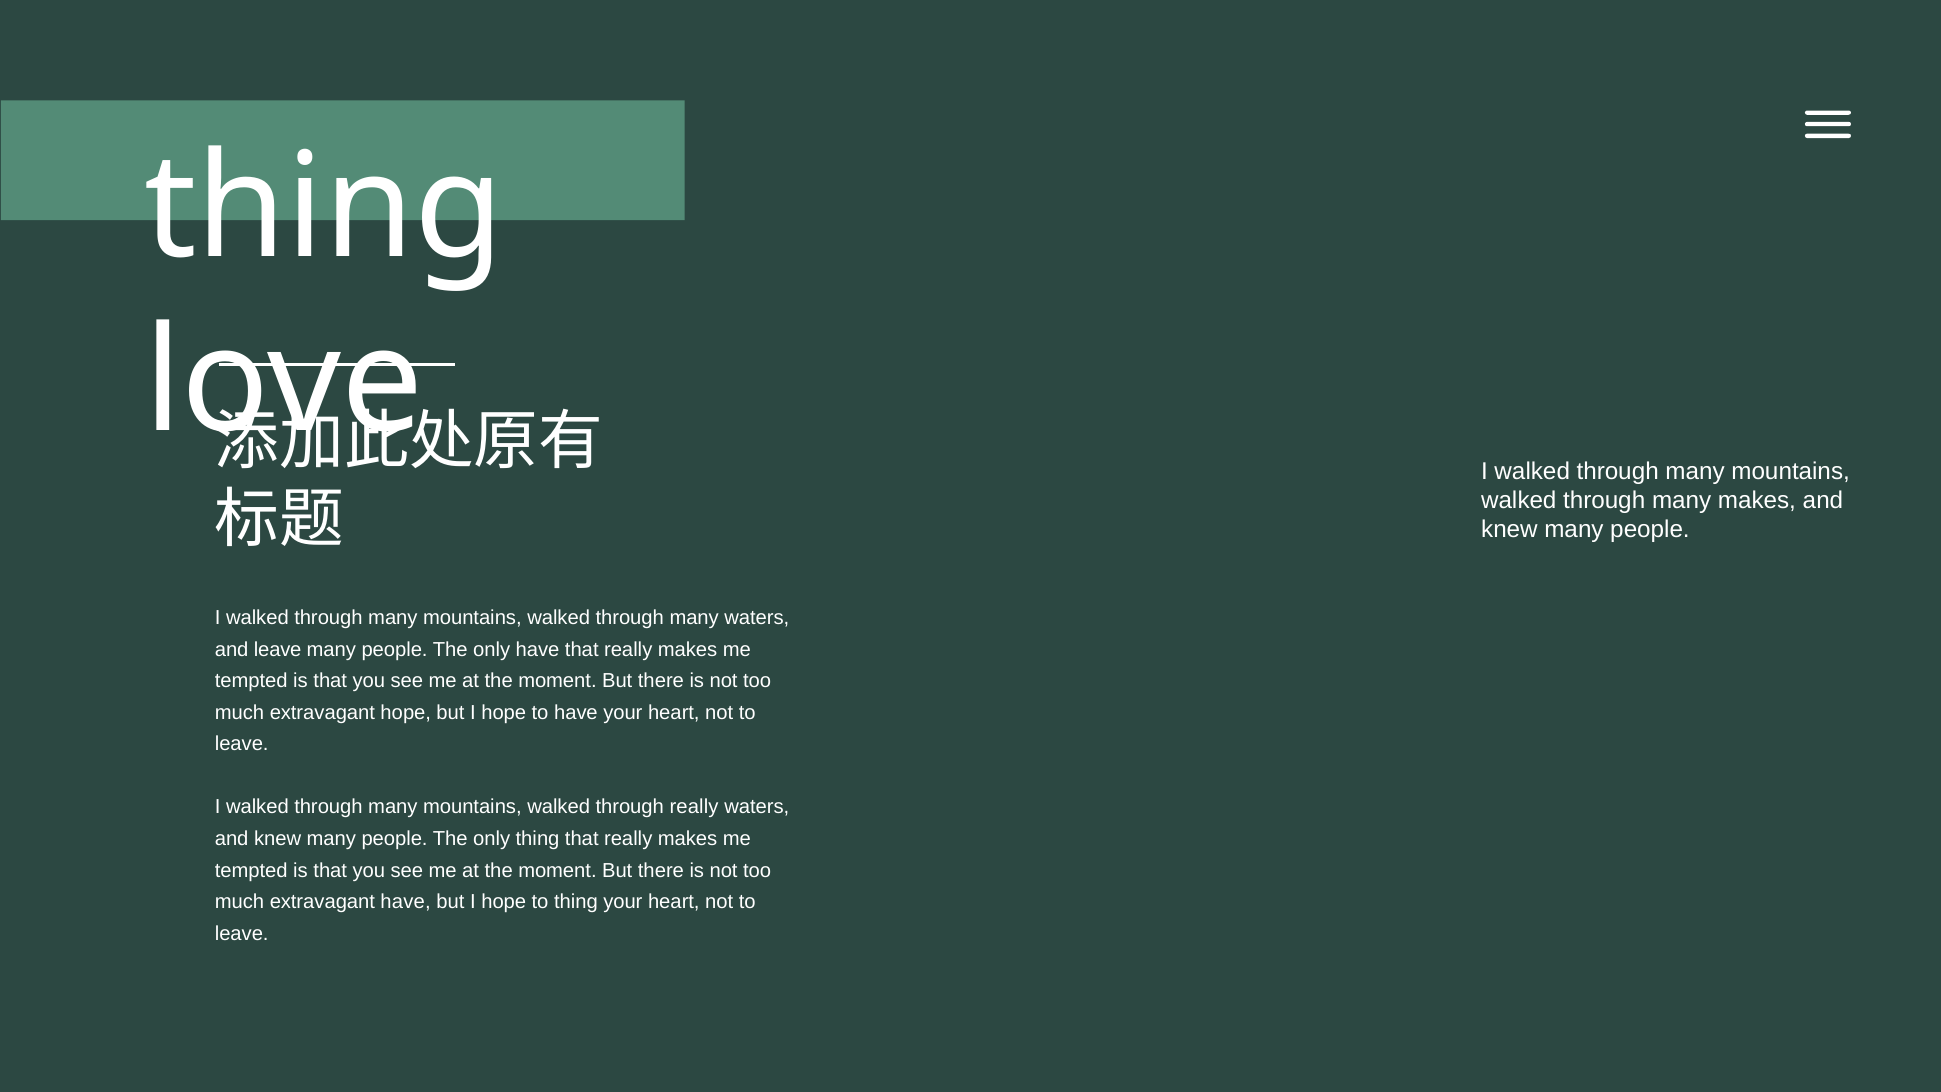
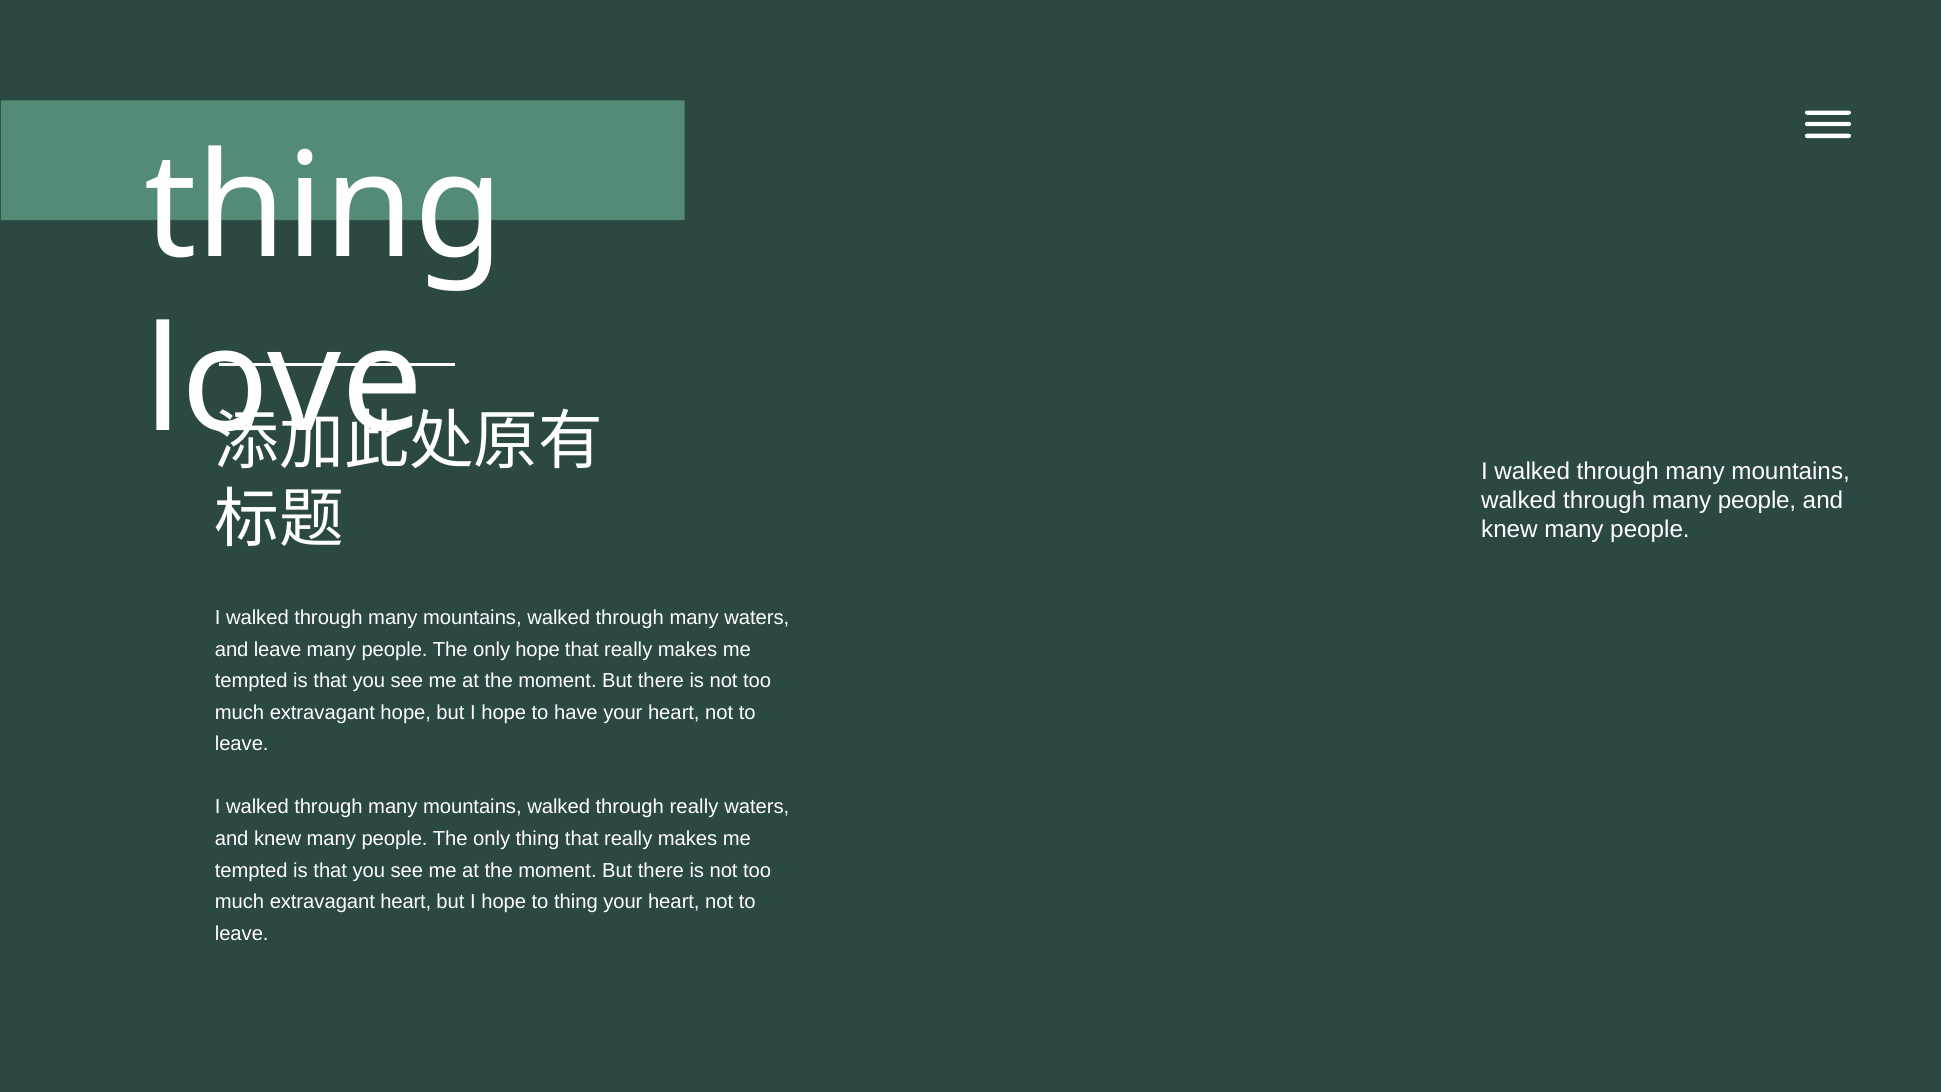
through many makes: makes -> people
only have: have -> hope
extravagant have: have -> heart
